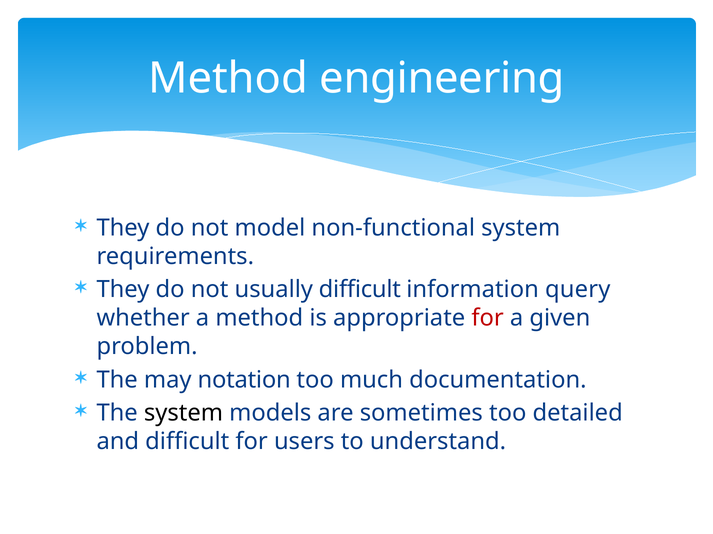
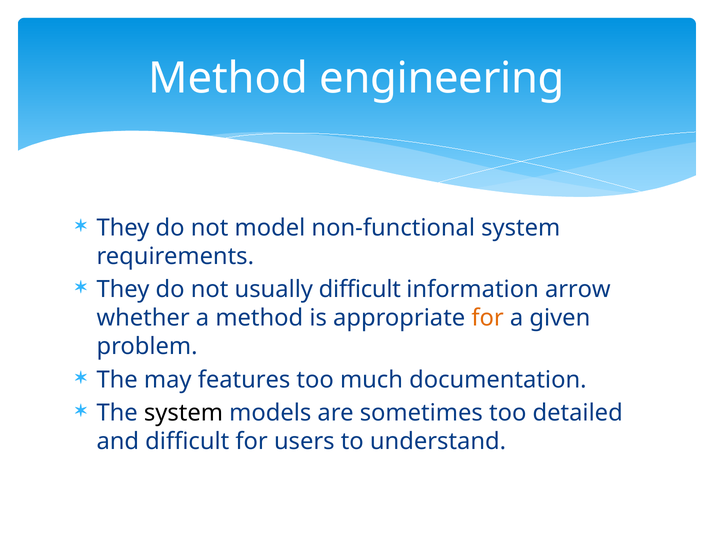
query: query -> arrow
for at (488, 318) colour: red -> orange
notation: notation -> features
